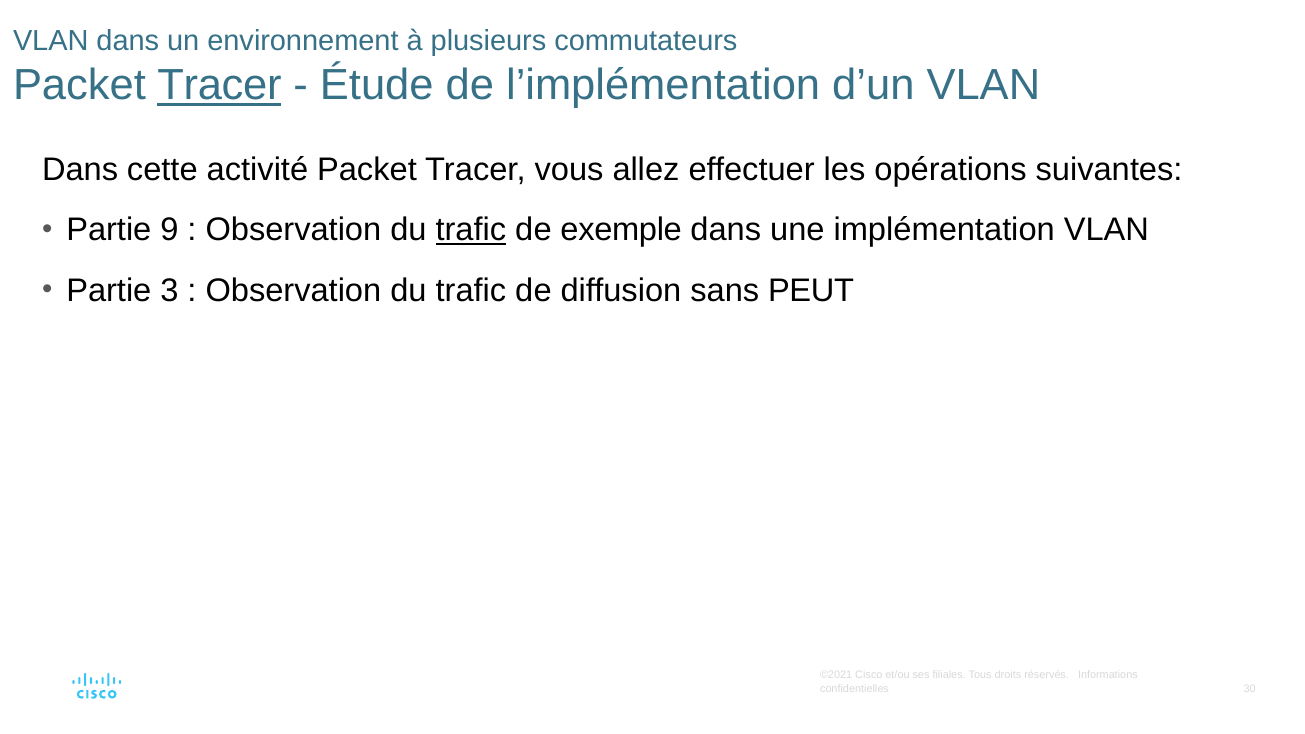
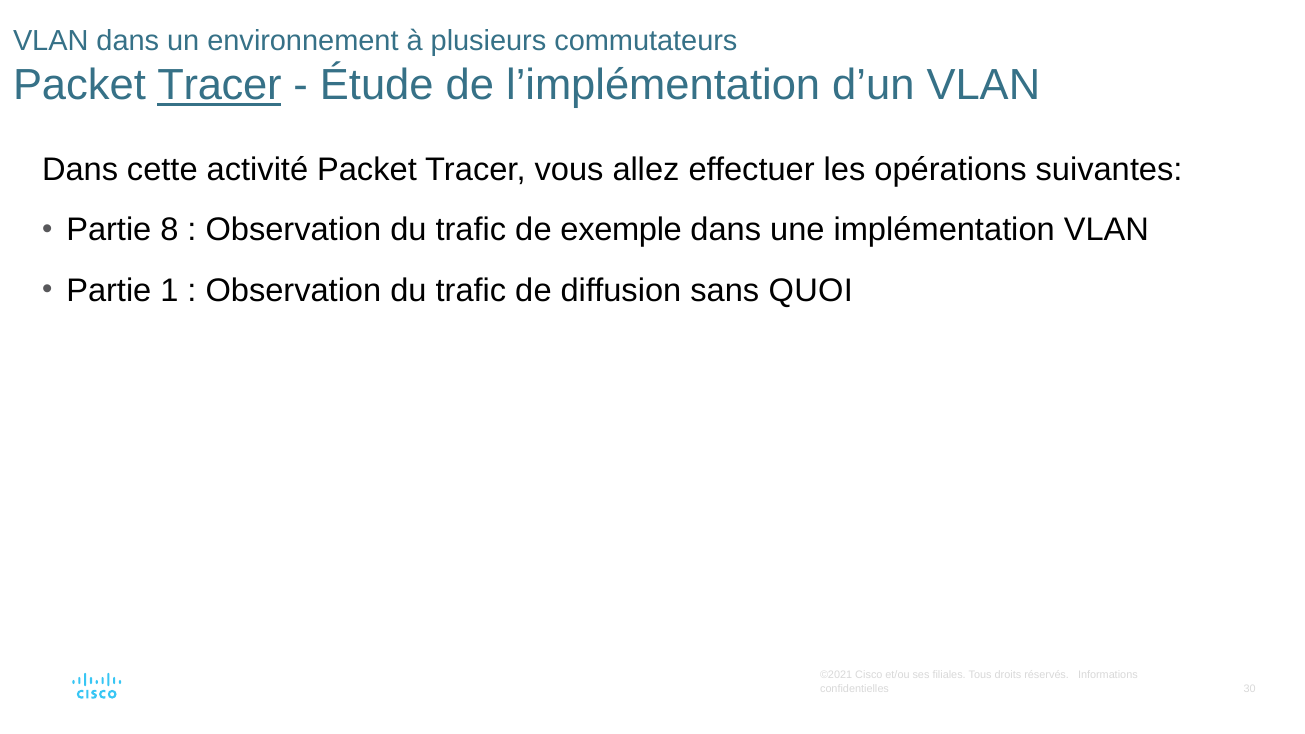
9: 9 -> 8
trafic at (471, 230) underline: present -> none
3: 3 -> 1
PEUT: PEUT -> QUOI
